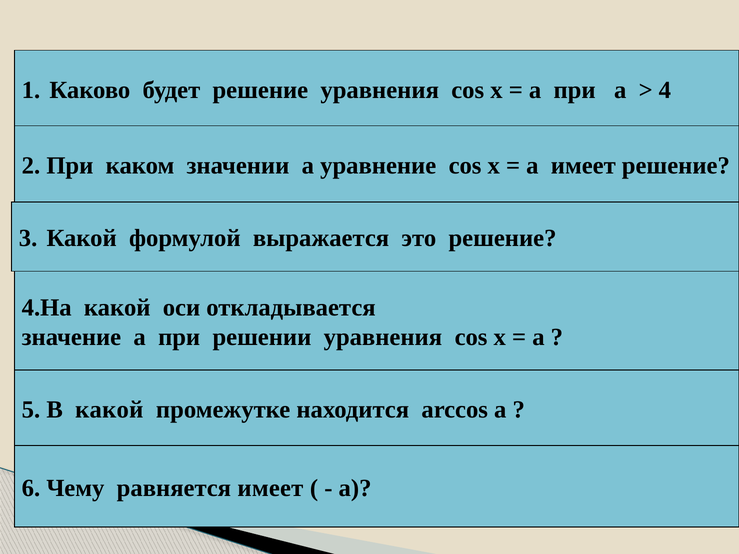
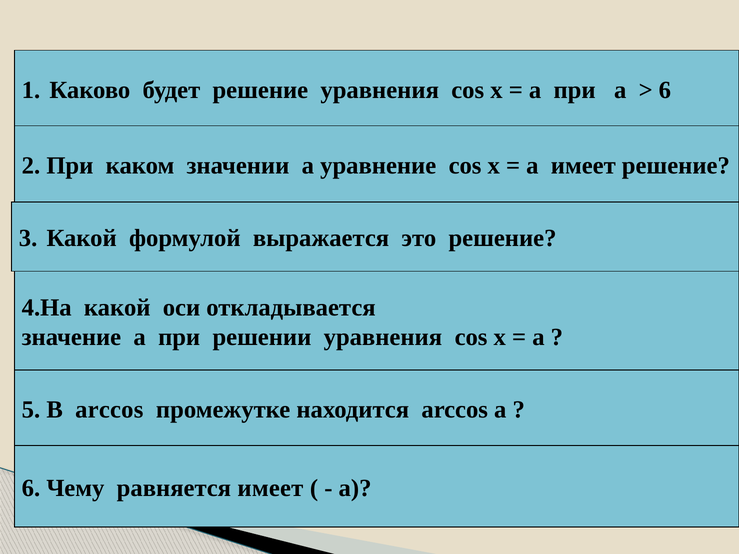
4 at (665, 90): 4 -> 6
В какой: какой -> arccos
